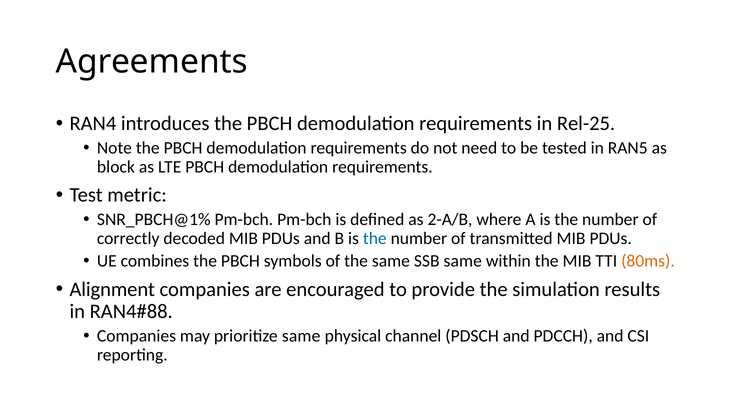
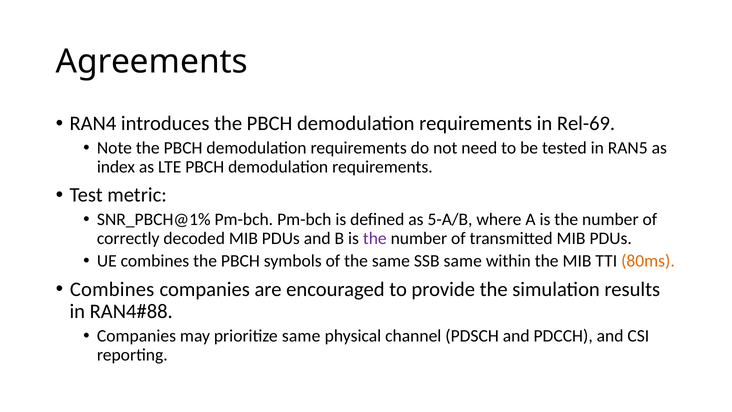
Rel-25: Rel-25 -> Rel-69
block: block -> index
2-A/B: 2-A/B -> 5-A/B
the at (375, 238) colour: blue -> purple
Alignment at (112, 289): Alignment -> Combines
